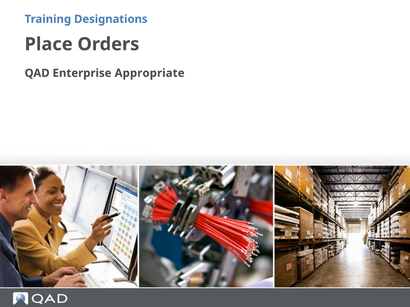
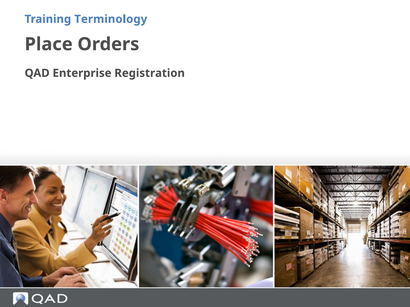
Designations: Designations -> Terminology
Appropriate: Appropriate -> Registration
